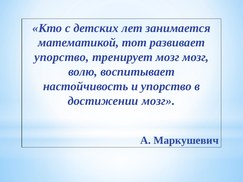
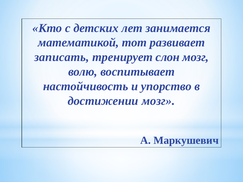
упорство at (62, 57): упорство -> записать
тренирует мозг: мозг -> слон
